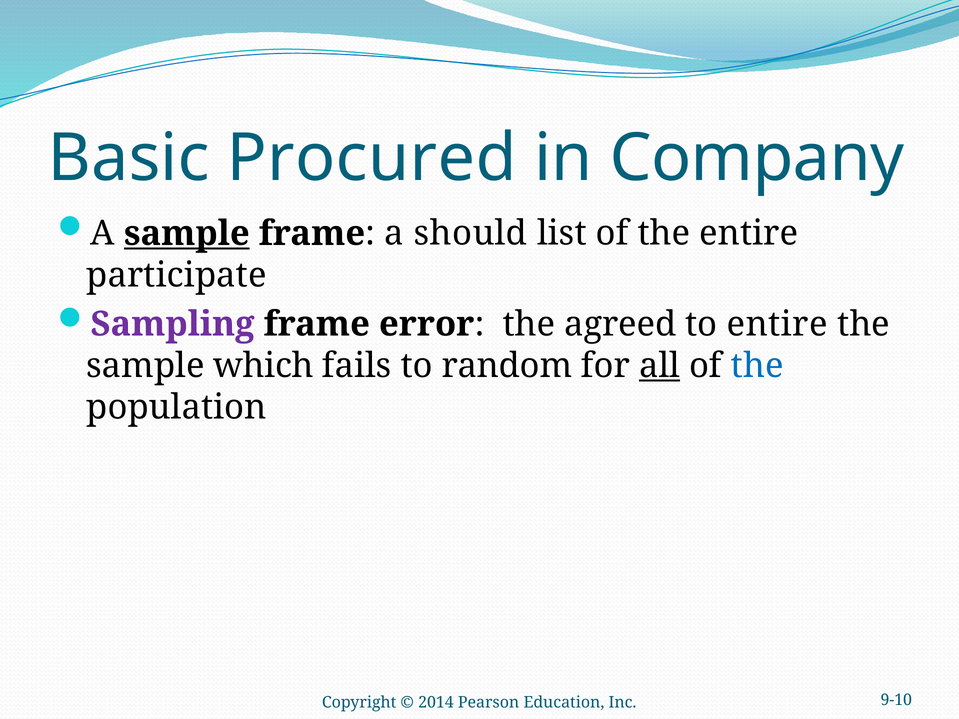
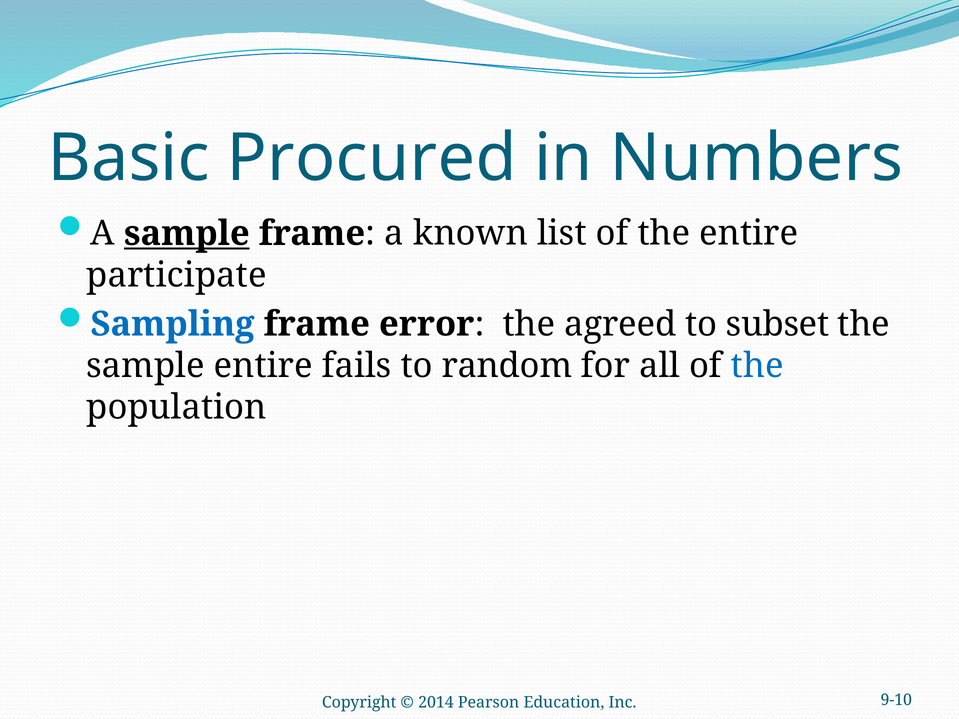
Company: Company -> Numbers
should: should -> known
Sampling colour: purple -> blue
to entire: entire -> subset
sample which: which -> entire
all underline: present -> none
